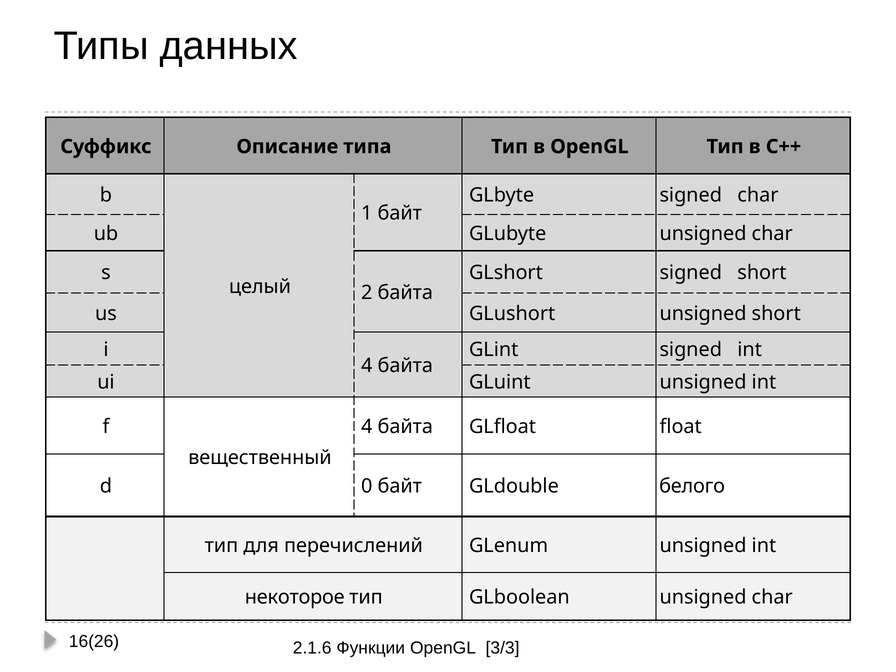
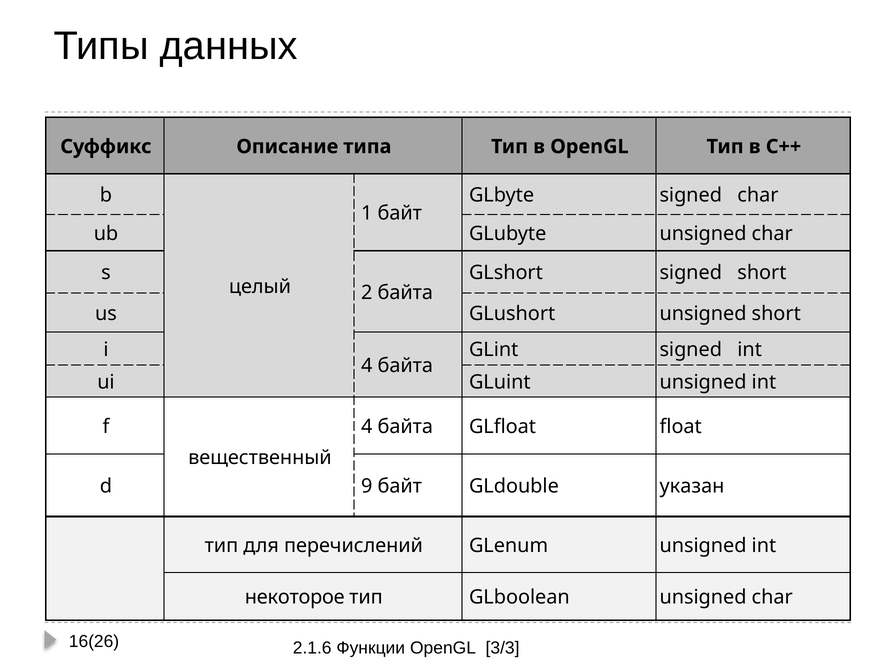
0: 0 -> 9
белого: белого -> указан
